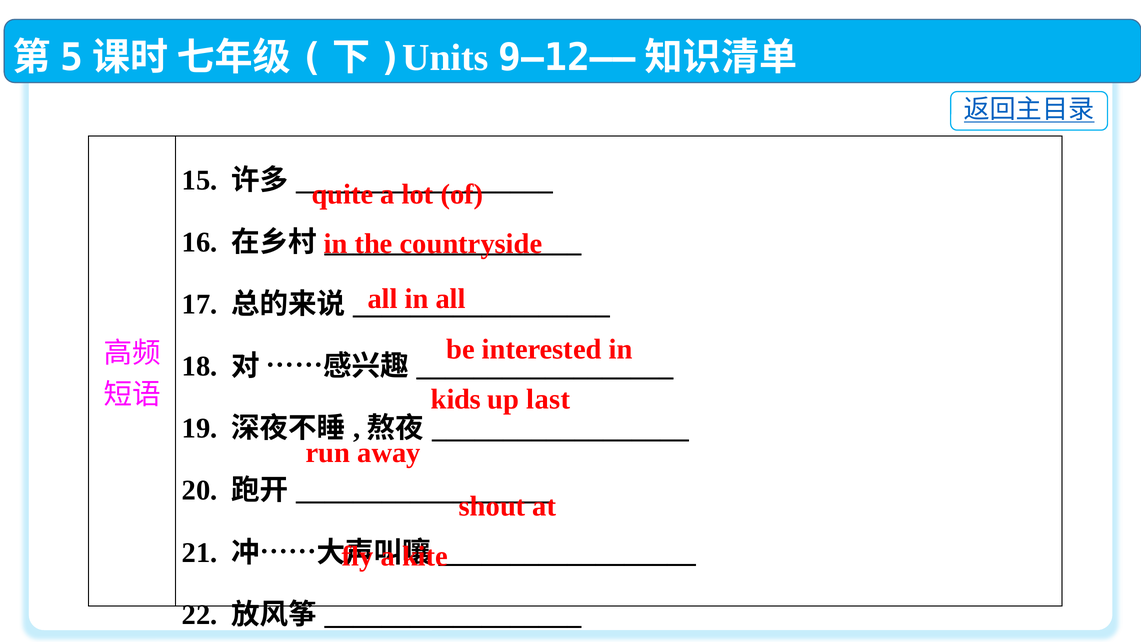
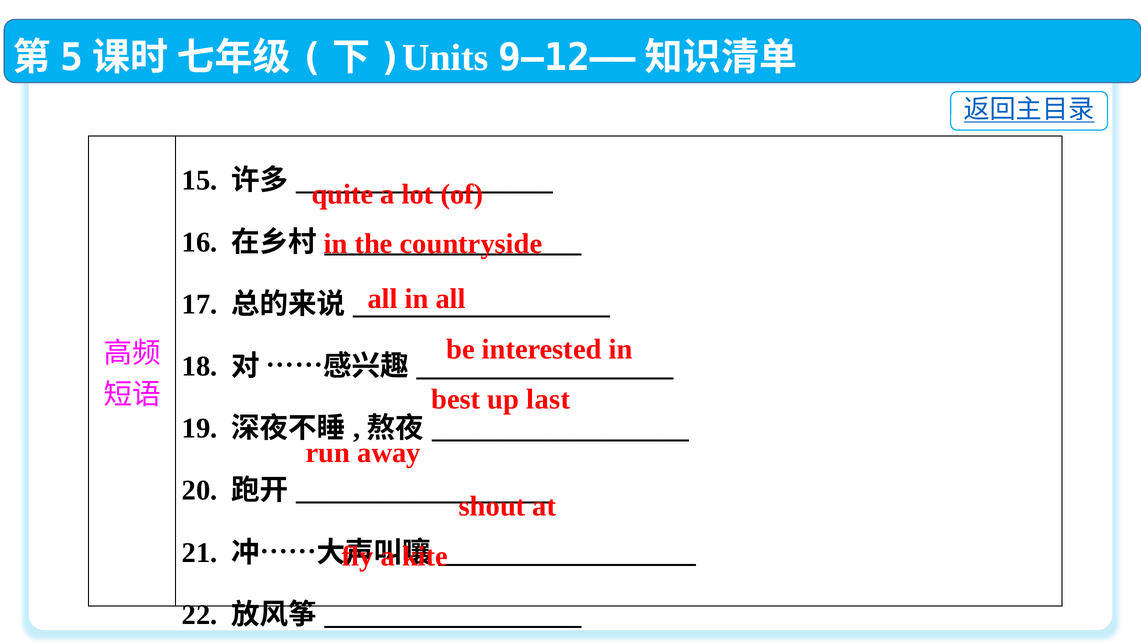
kids: kids -> best
